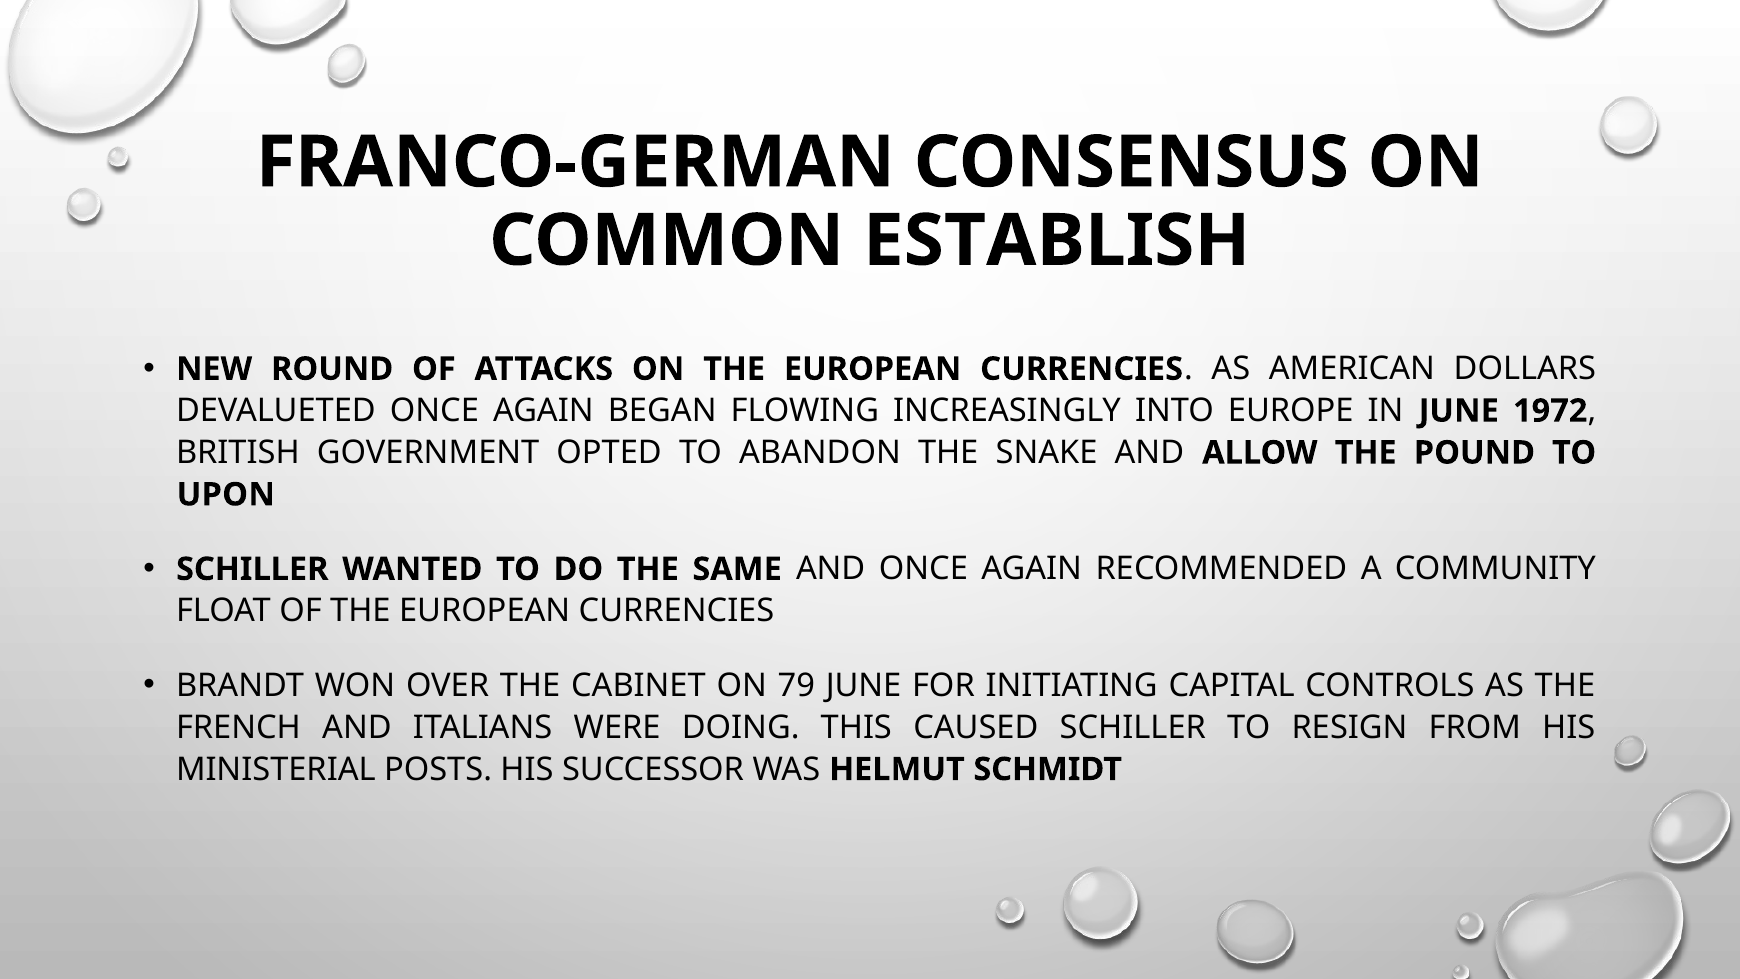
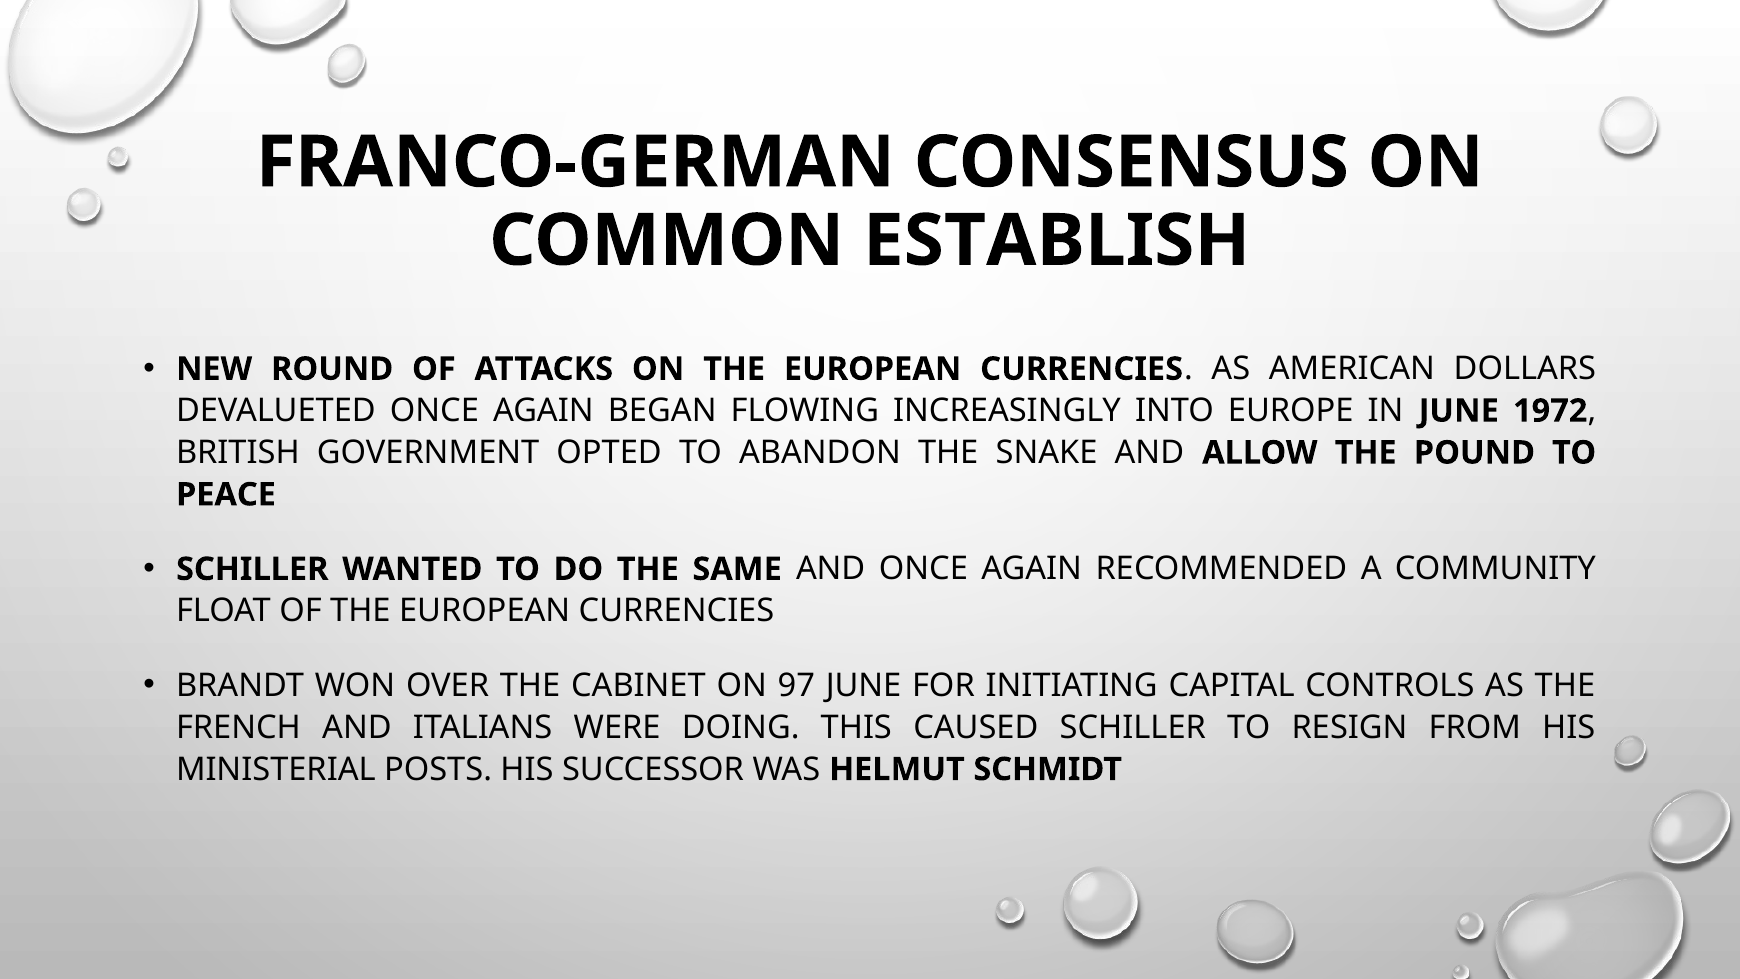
UPON: UPON -> PEACE
79: 79 -> 97
